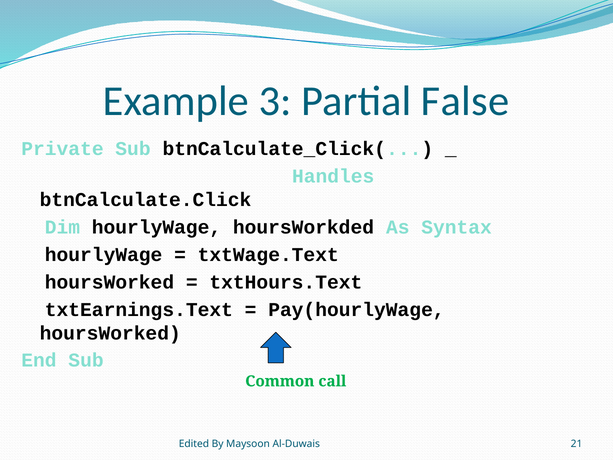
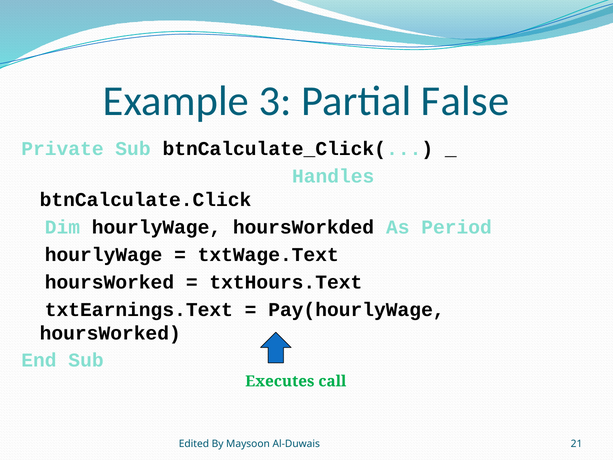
Syntax: Syntax -> Period
Common: Common -> Executes
